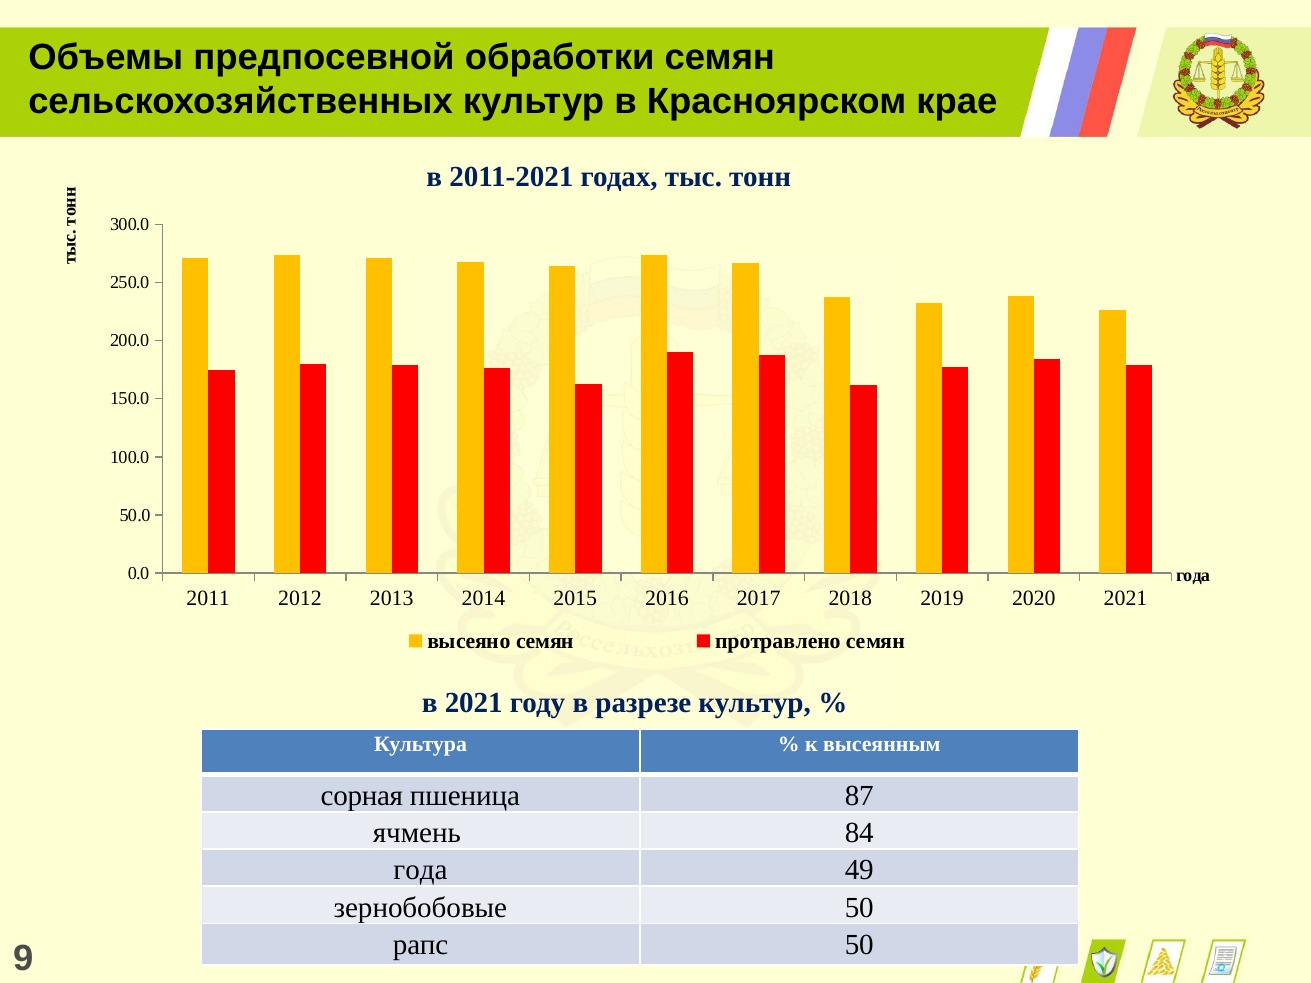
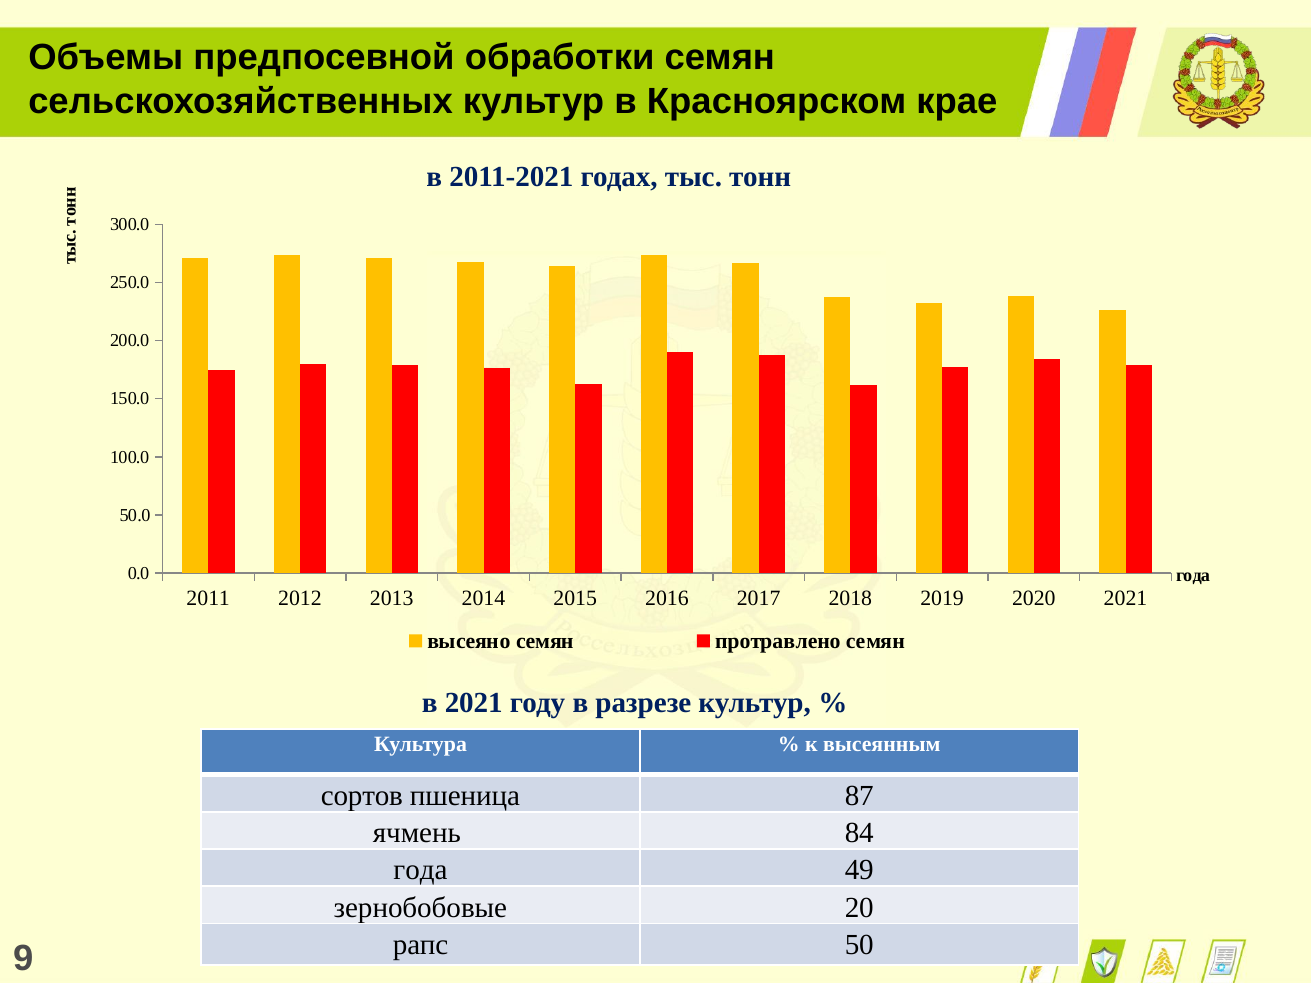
сорная: сорная -> сортов
зернобобовые 50: 50 -> 20
